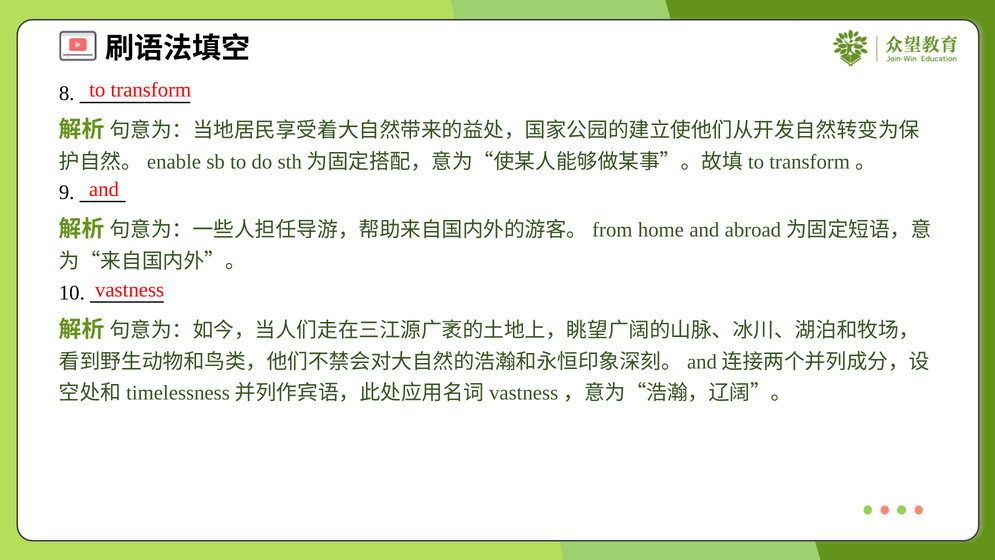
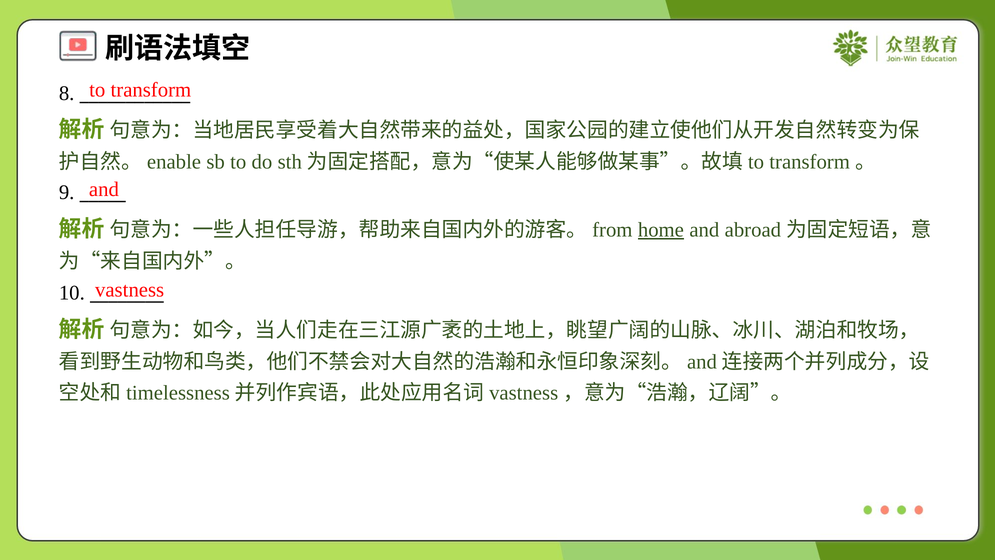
home underline: none -> present
